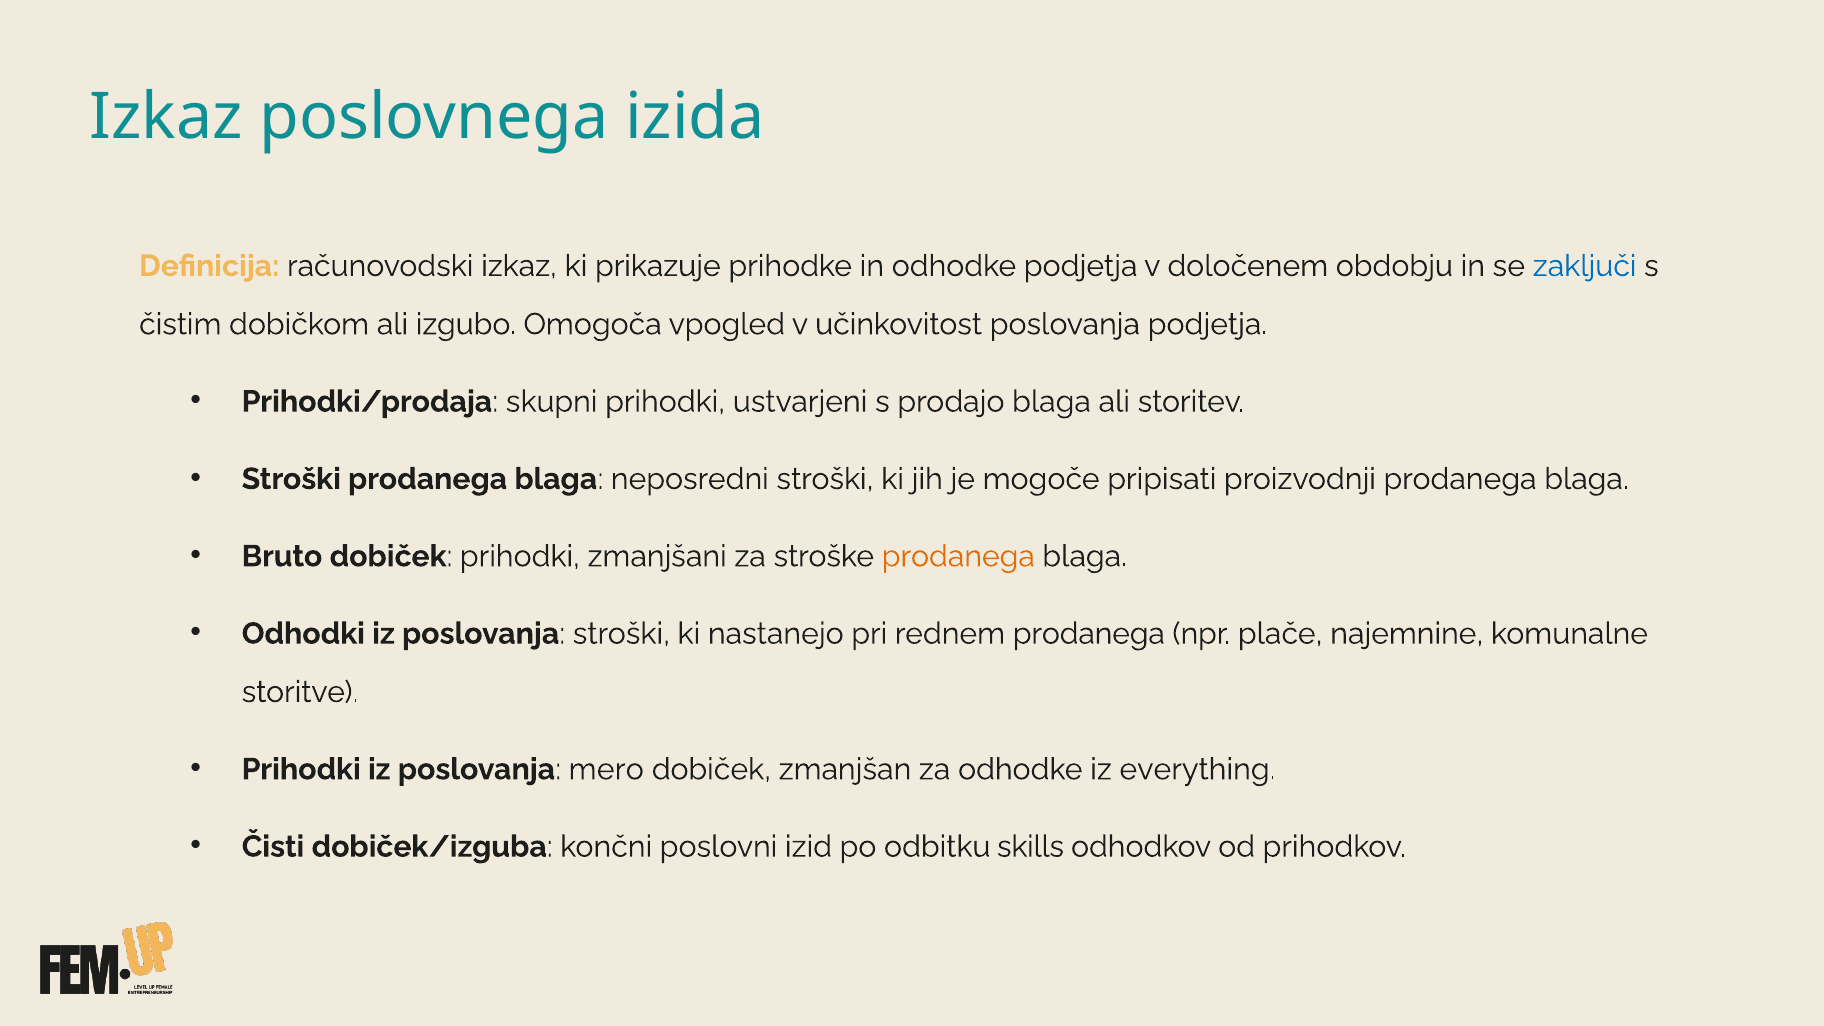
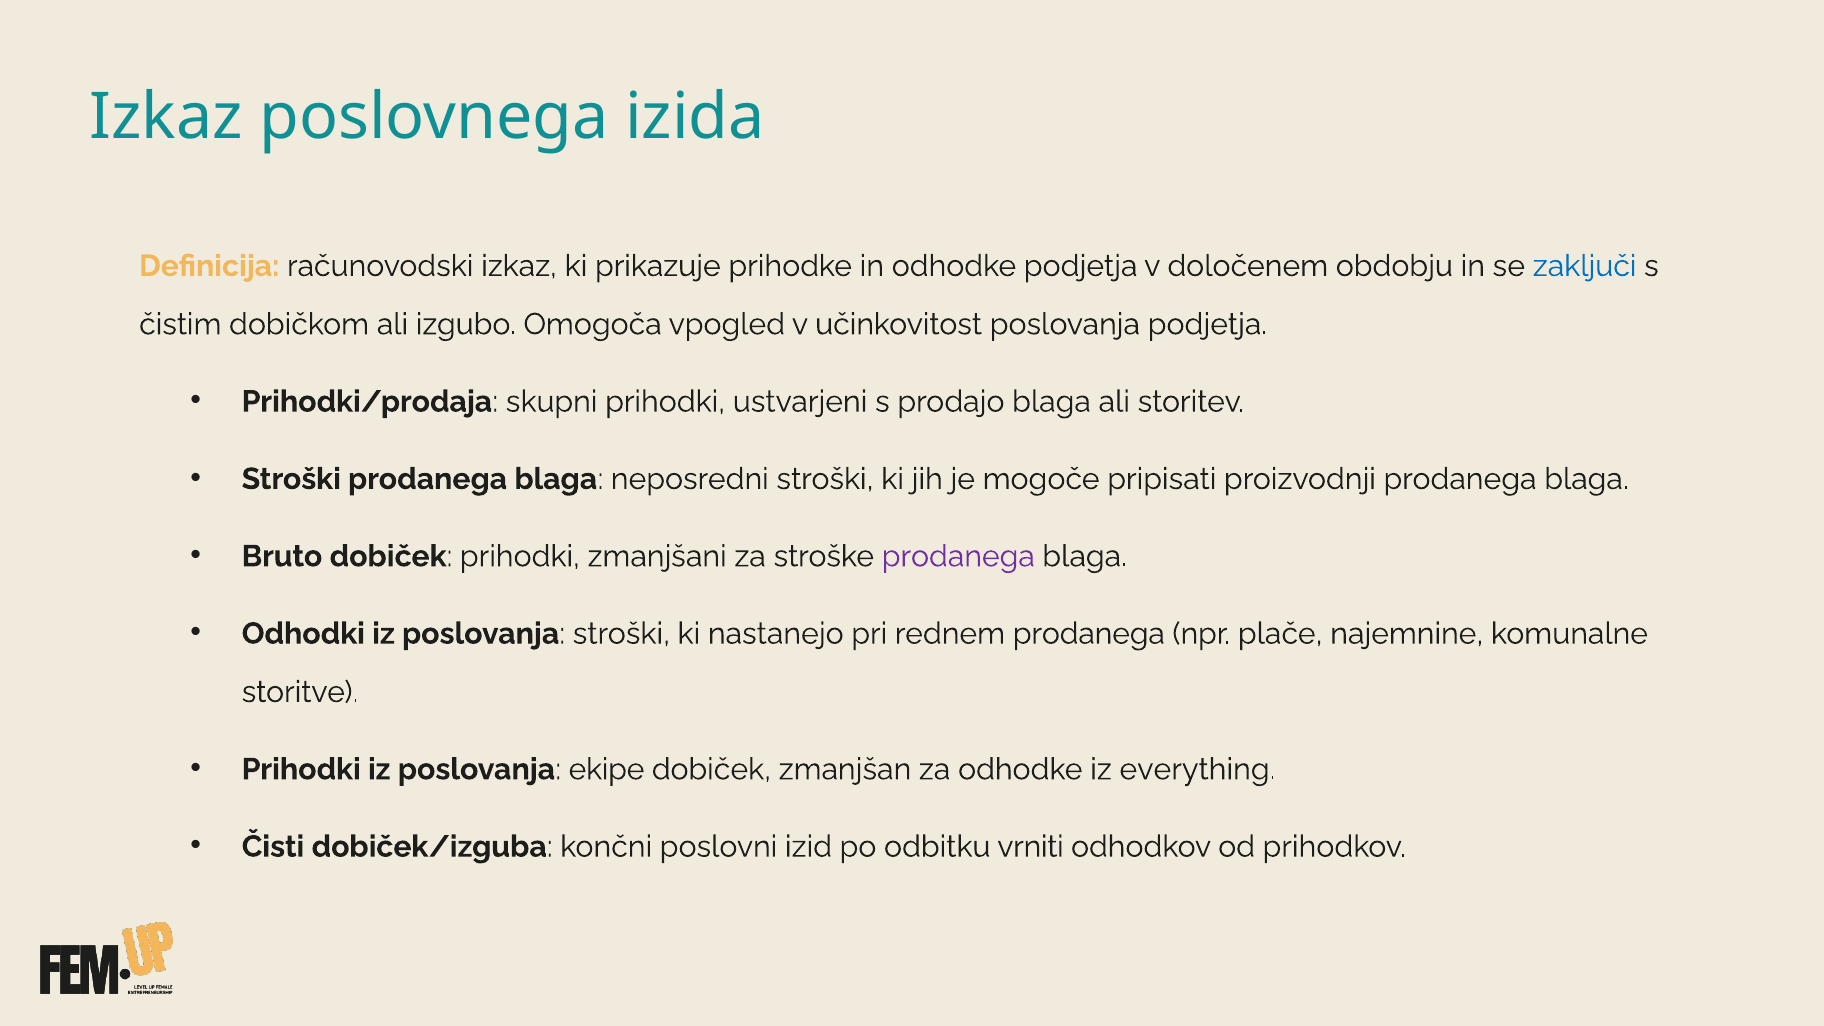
prodanega at (958, 556) colour: orange -> purple
mero: mero -> ekipe
skills: skills -> vrniti
